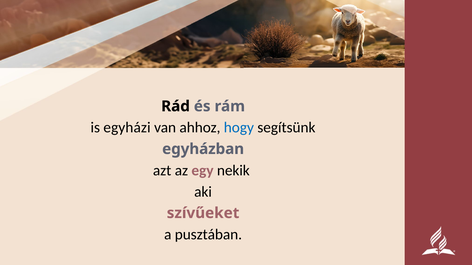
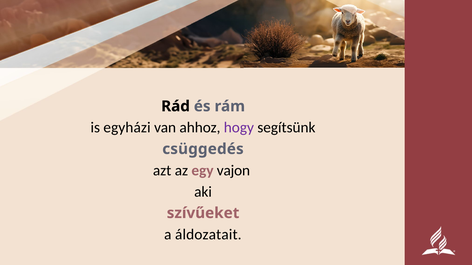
hogy colour: blue -> purple
egyházban: egyházban -> csüggedés
nekik: nekik -> vajon
pusztában: pusztában -> áldozatait
